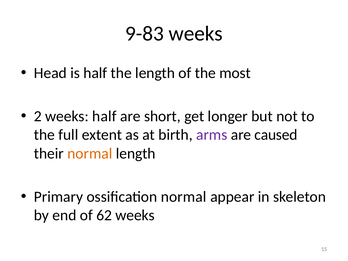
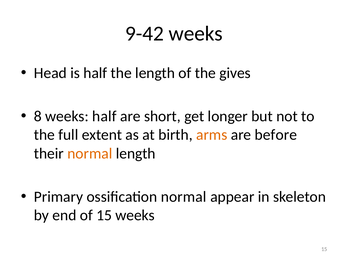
9-83: 9-83 -> 9-42
most: most -> gives
2: 2 -> 8
arms colour: purple -> orange
caused: caused -> before
of 62: 62 -> 15
